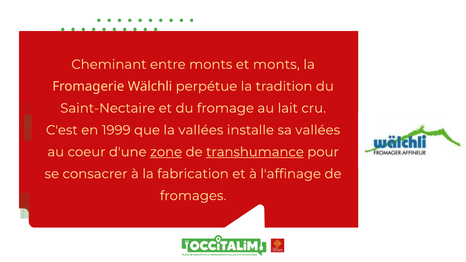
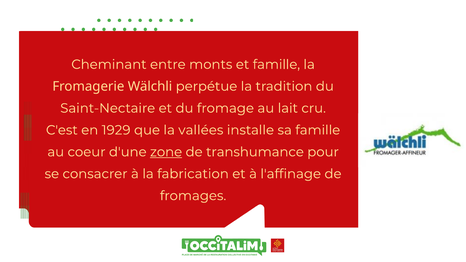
et monts: monts -> famille
1999: 1999 -> 1929
sa vallées: vallées -> famille
transhumance underline: present -> none
